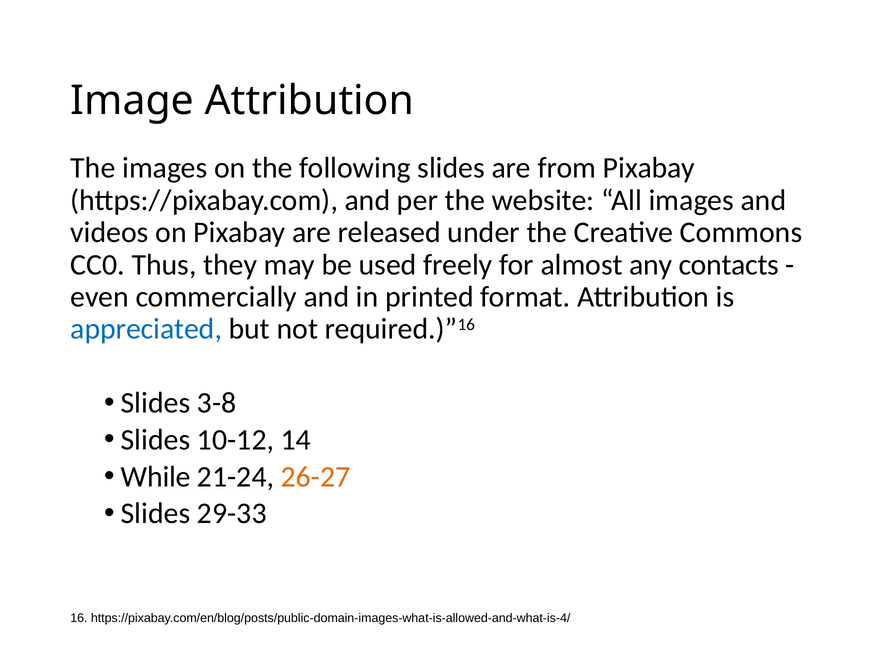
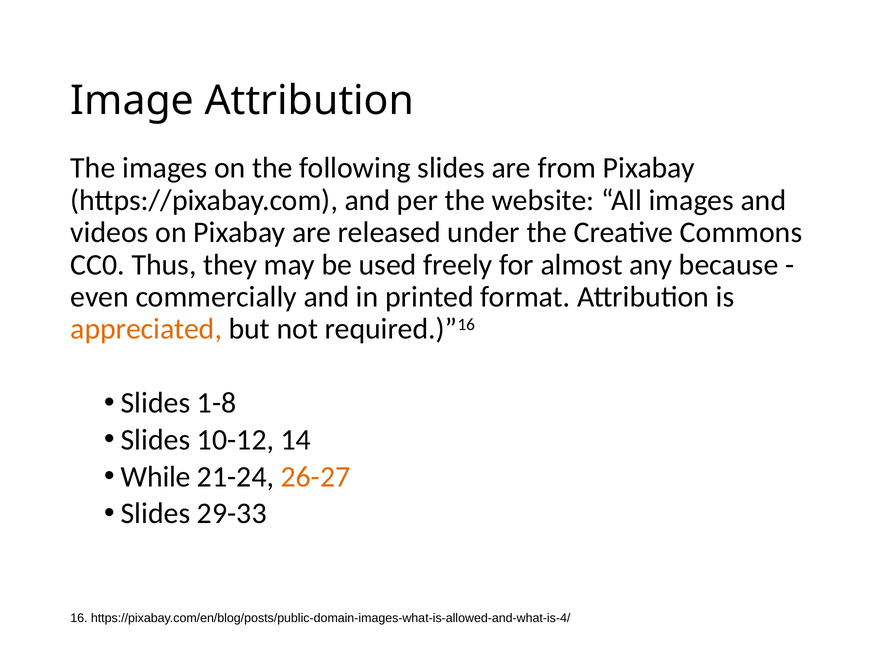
contacts: contacts -> because
appreciated colour: blue -> orange
3-8: 3-8 -> 1-8
